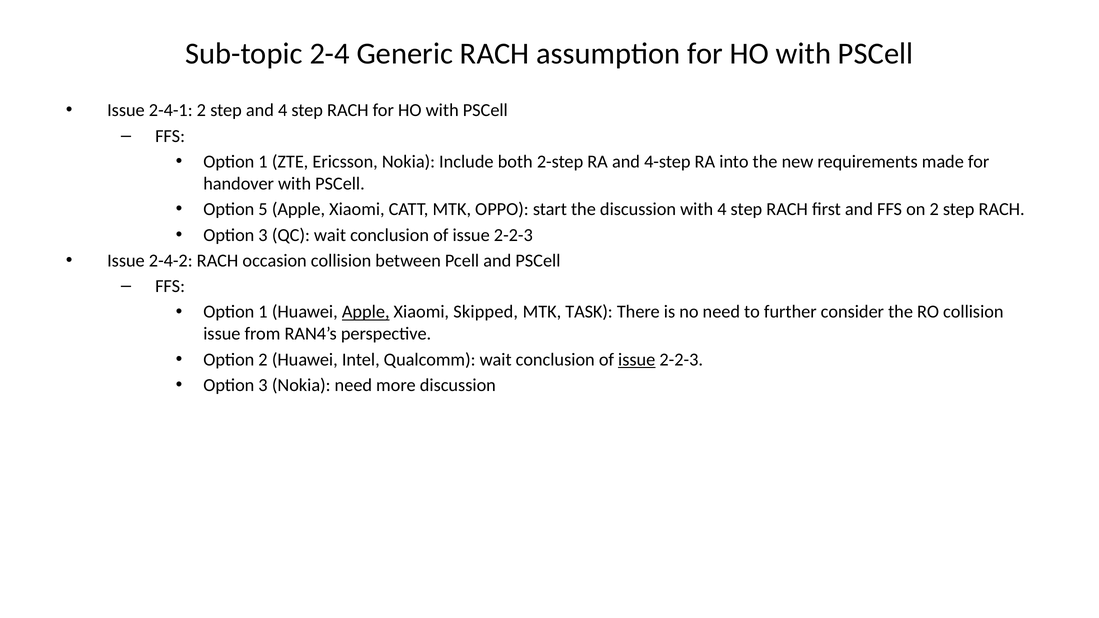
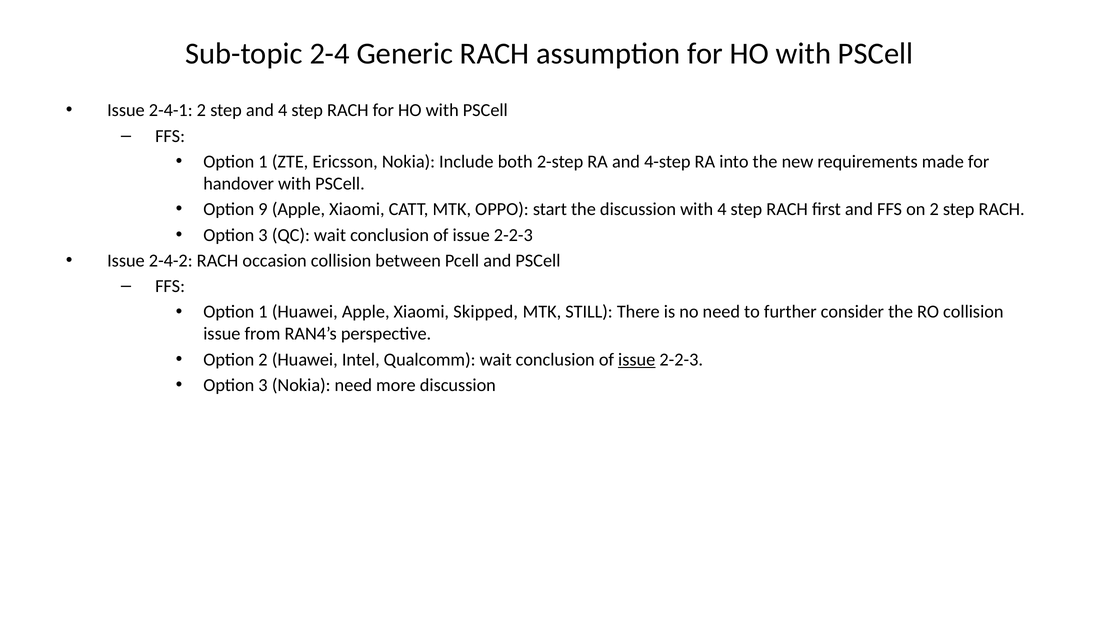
5: 5 -> 9
Apple at (366, 312) underline: present -> none
TASK: TASK -> STILL
